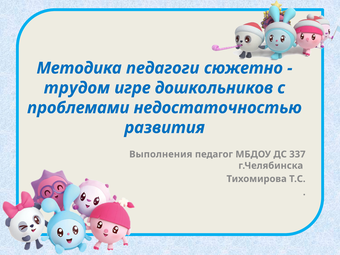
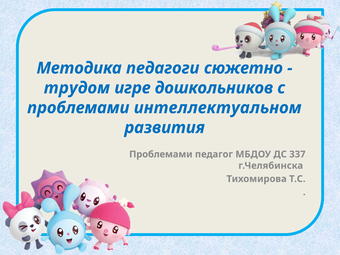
недостаточностью: недостаточностью -> интеллектуальном
Выполнения at (161, 154): Выполнения -> Проблемами
